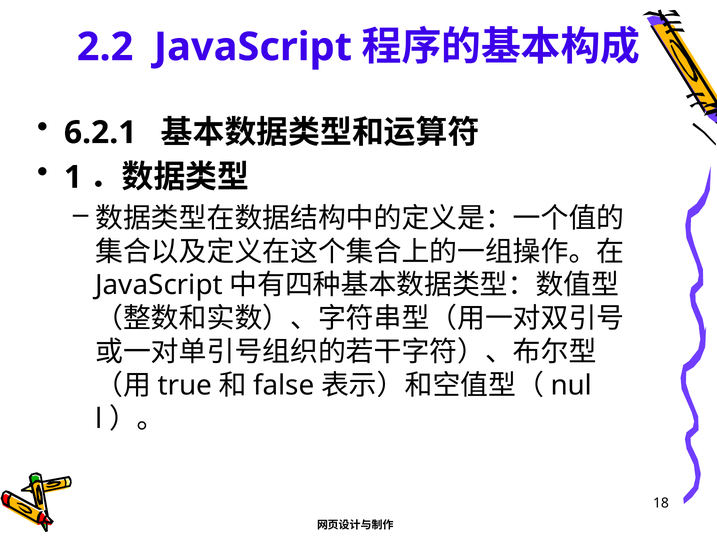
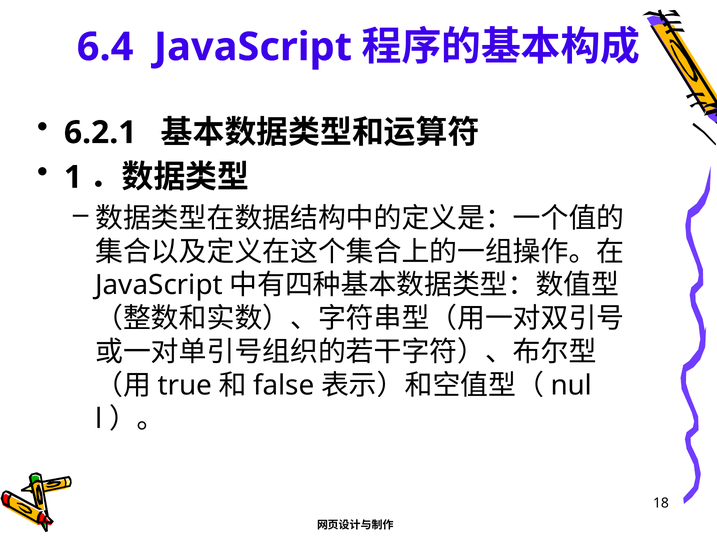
2.2: 2.2 -> 6.4
